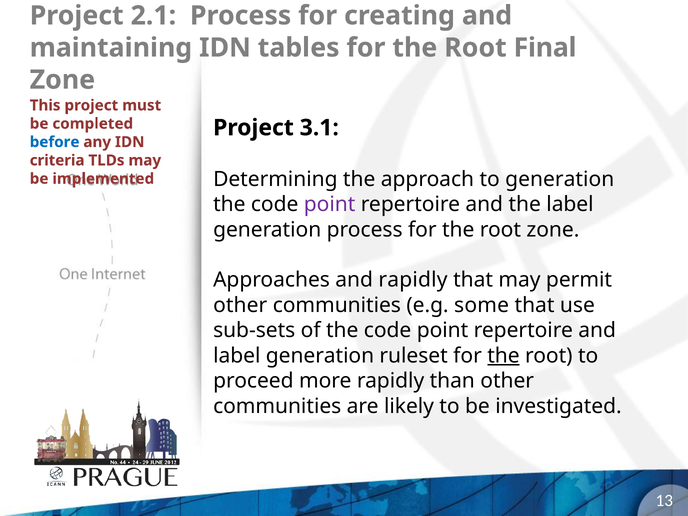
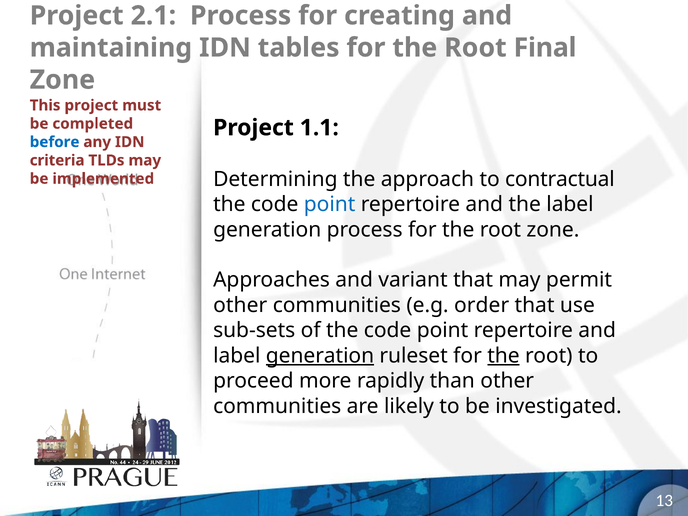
3.1: 3.1 -> 1.1
to generation: generation -> contractual
point at (330, 204) colour: purple -> blue
and rapidly: rapidly -> variant
some: some -> order
generation at (320, 356) underline: none -> present
